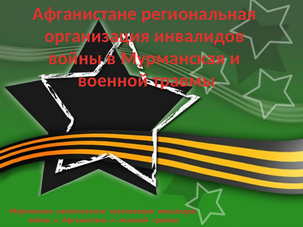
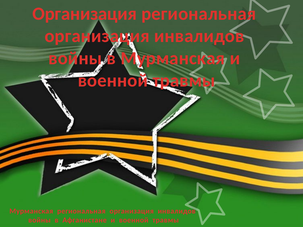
Афганистане at (85, 14): Афганистане -> Организация
